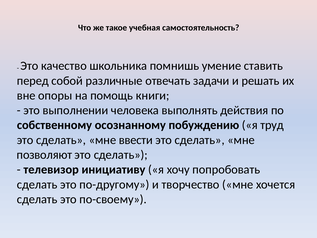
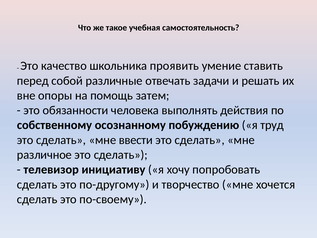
помнишь: помнишь -> проявить
книги: книги -> затем
выполнении: выполнении -> обязанности
позволяют: позволяют -> различное
